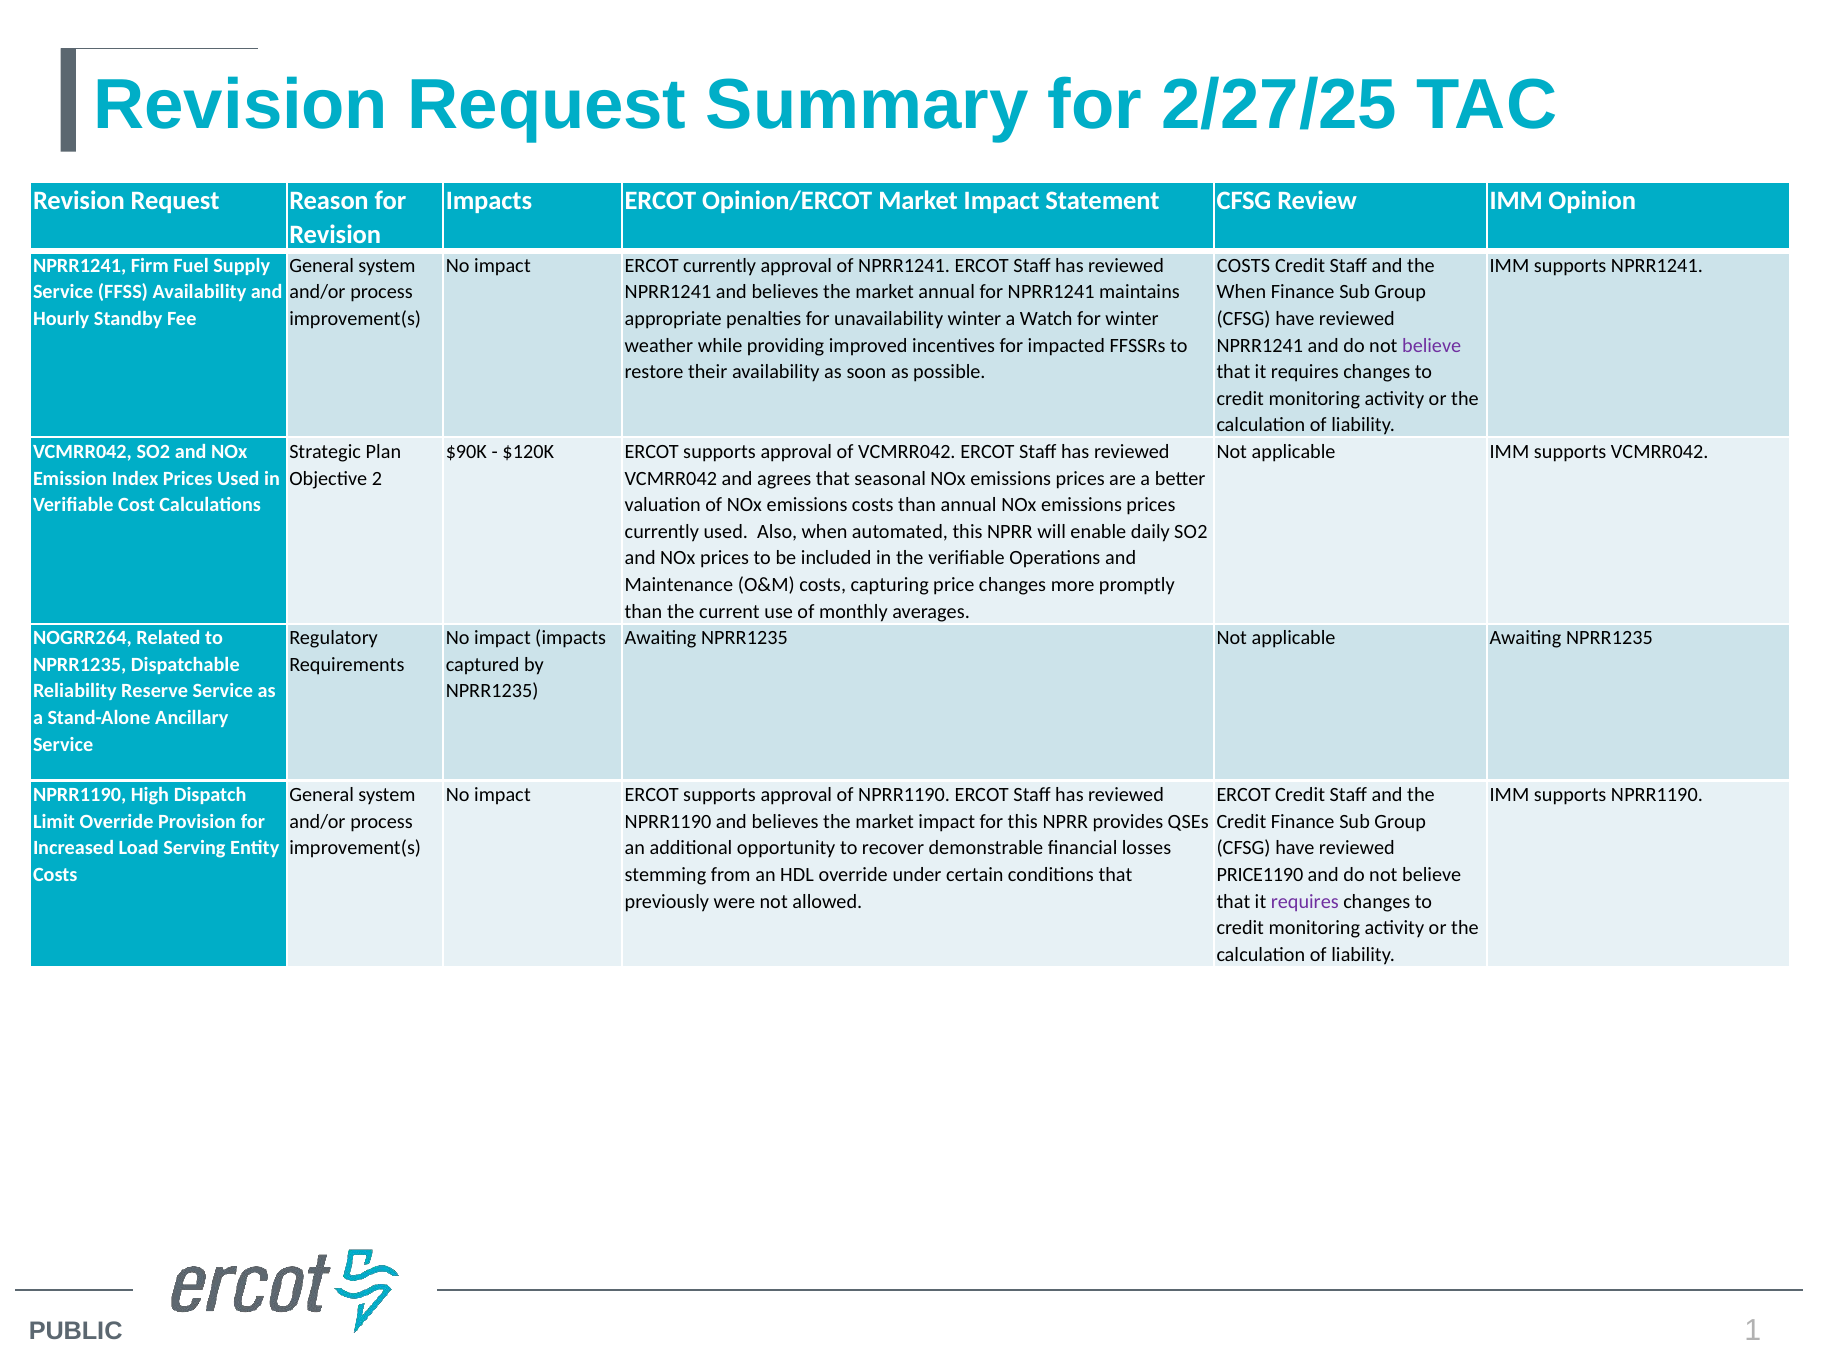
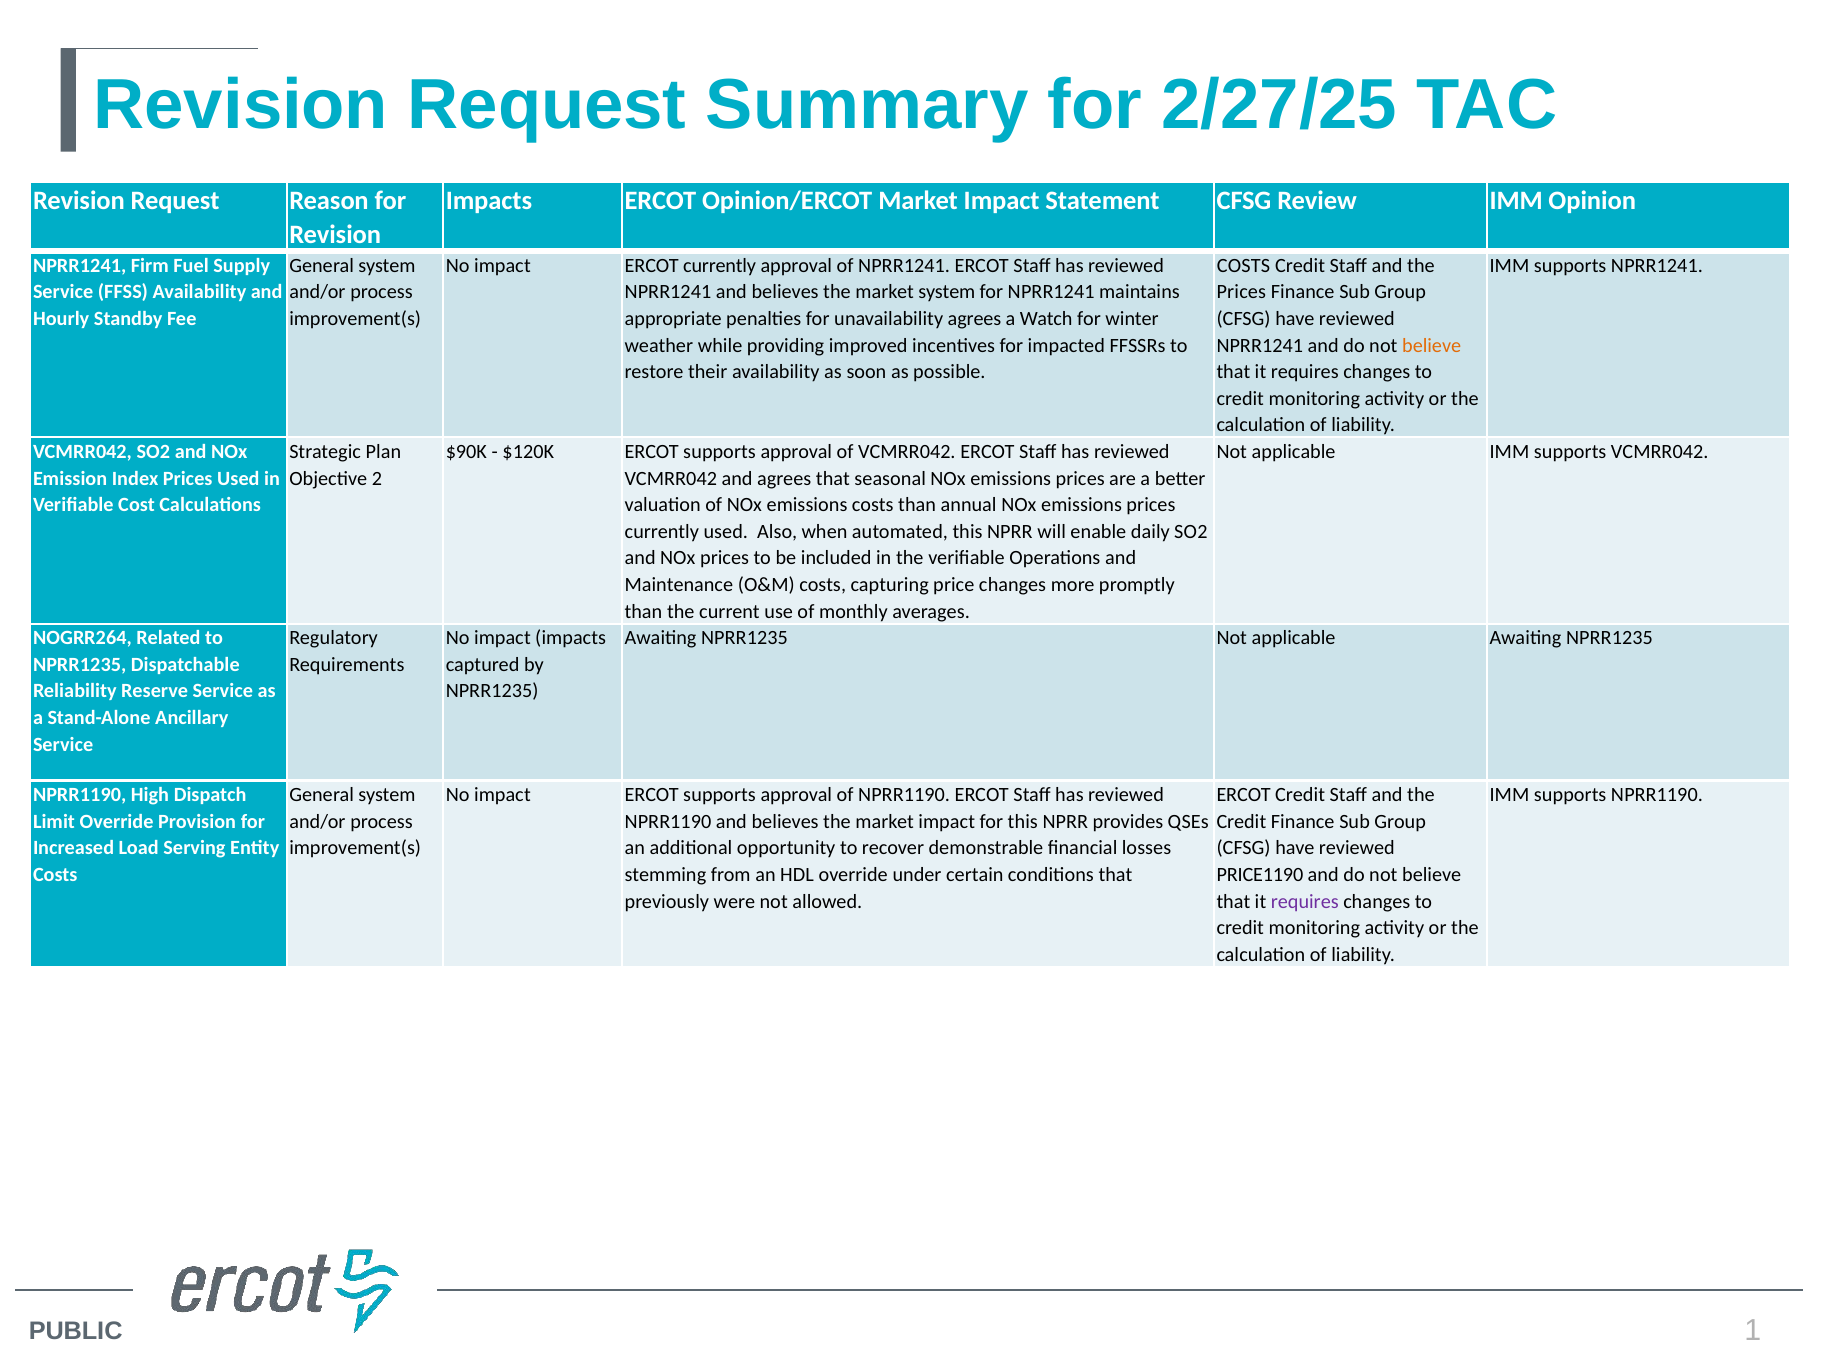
market annual: annual -> system
When at (1241, 292): When -> Prices
unavailability winter: winter -> agrees
believe at (1432, 345) colour: purple -> orange
